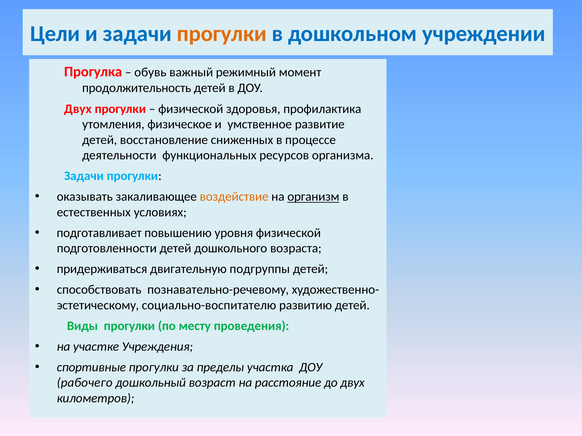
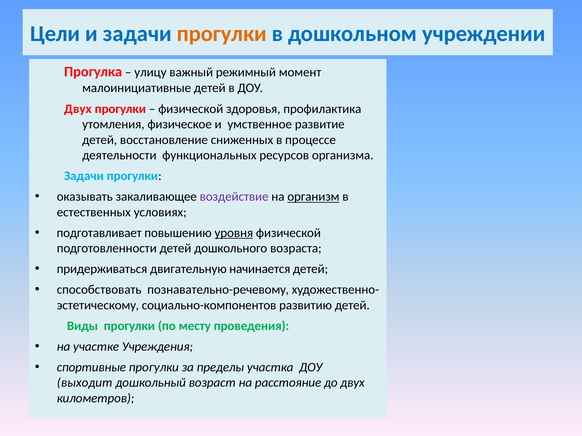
обувь: обувь -> улицу
продолжительность: продолжительность -> малоинициативные
воздействие colour: orange -> purple
уровня underline: none -> present
подгруппы: подгруппы -> начинается
социально-воспитателю: социально-воспитателю -> социально-компонентов
рабочего: рабочего -> выходит
